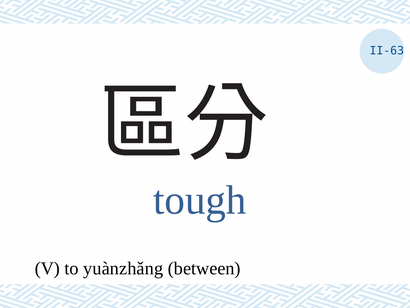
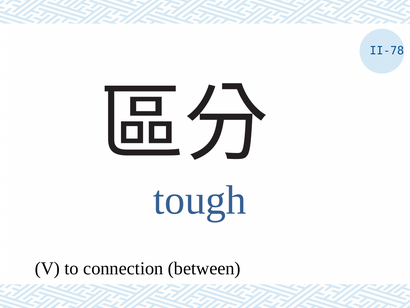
II-63: II-63 -> II-78
yuànzhǎng: yuànzhǎng -> connection
